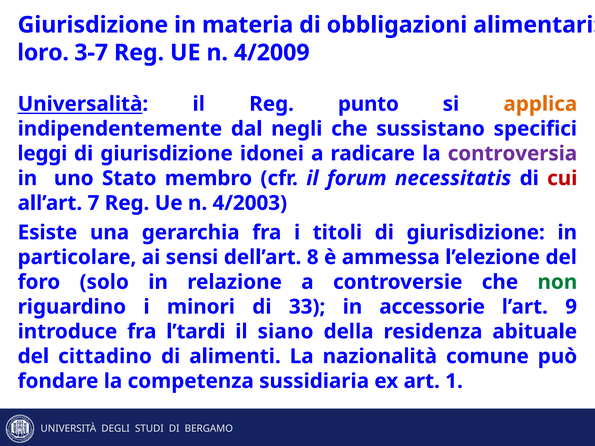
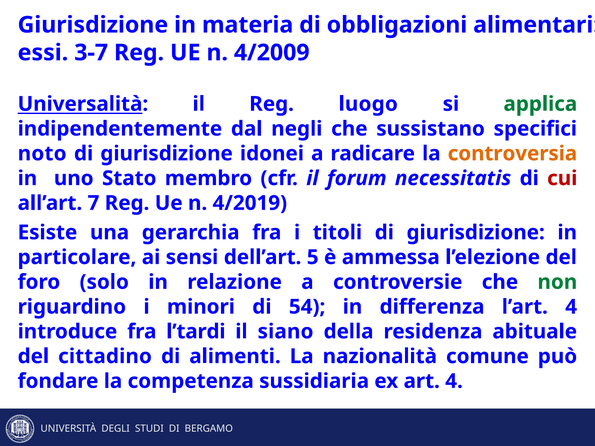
loro: loro -> essi
punto: punto -> luogo
applica colour: orange -> green
leggi: leggi -> noto
controversia colour: purple -> orange
4/2003: 4/2003 -> 4/2019
8: 8 -> 5
33: 33 -> 54
accessorie: accessorie -> differenza
l’art 9: 9 -> 4
art 1: 1 -> 4
